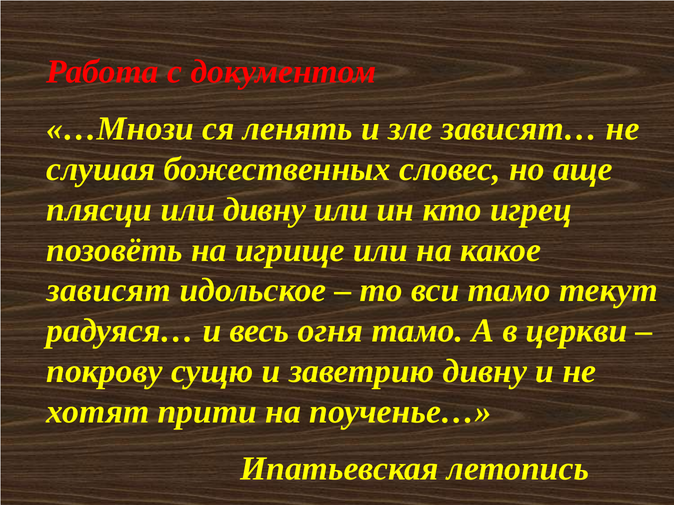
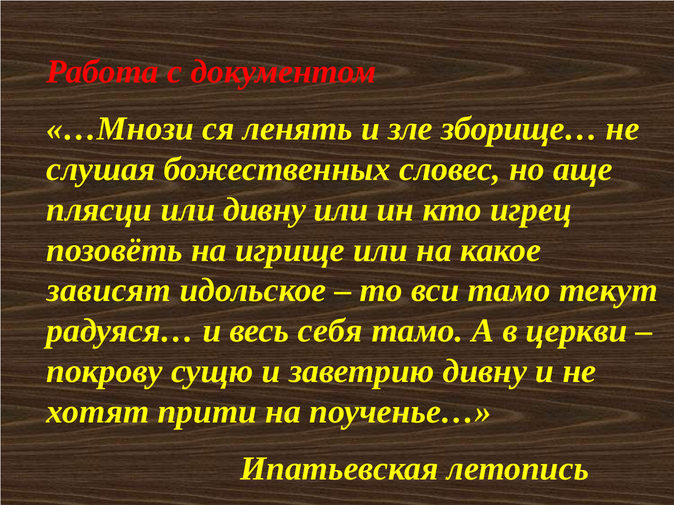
зависят…: зависят… -> зборище…
огня: огня -> себя
